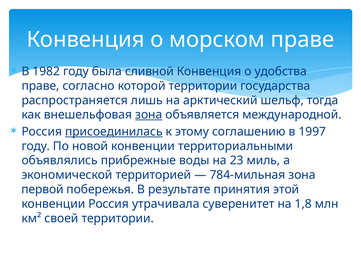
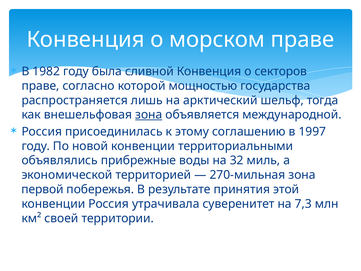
удобства: удобства -> секторов
которой территории: территории -> мощностью
присоединилась underline: present -> none
23: 23 -> 32
784-мильная: 784-мильная -> 270-мильная
1,8: 1,8 -> 7,3
